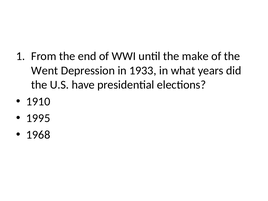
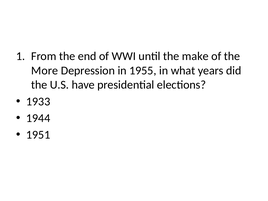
Went: Went -> More
1933: 1933 -> 1955
1910: 1910 -> 1933
1995: 1995 -> 1944
1968: 1968 -> 1951
